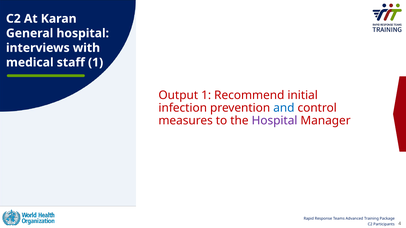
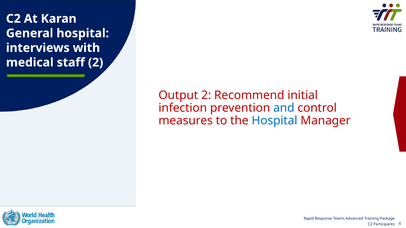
staff 1: 1 -> 2
Output 1: 1 -> 2
Hospital at (275, 121) colour: purple -> blue
